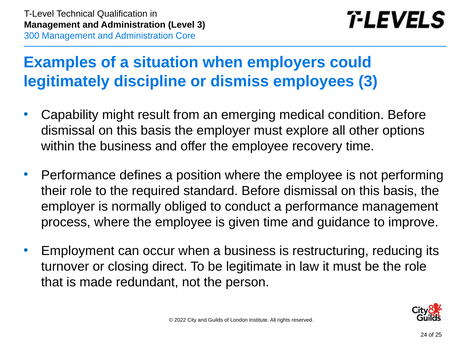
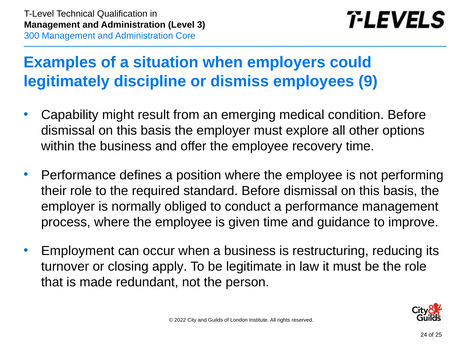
employees 3: 3 -> 9
direct: direct -> apply
